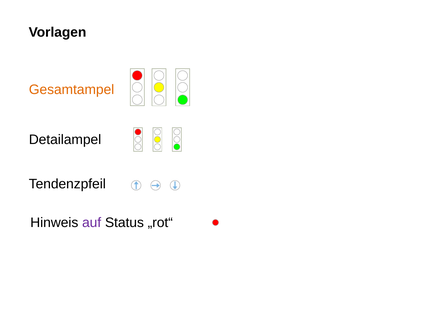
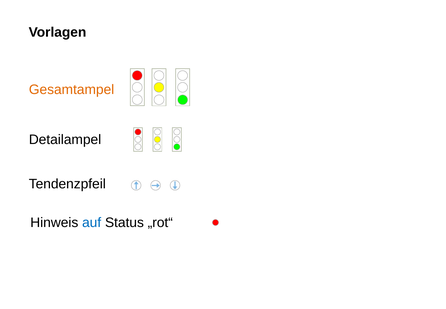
auf colour: purple -> blue
